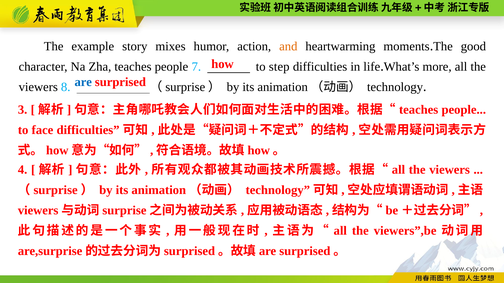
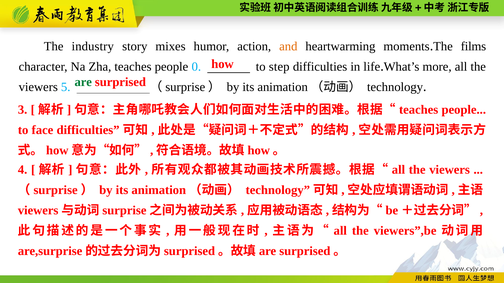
example: example -> industry
good: good -> films
7: 7 -> 0
are colour: blue -> green
8: 8 -> 5
